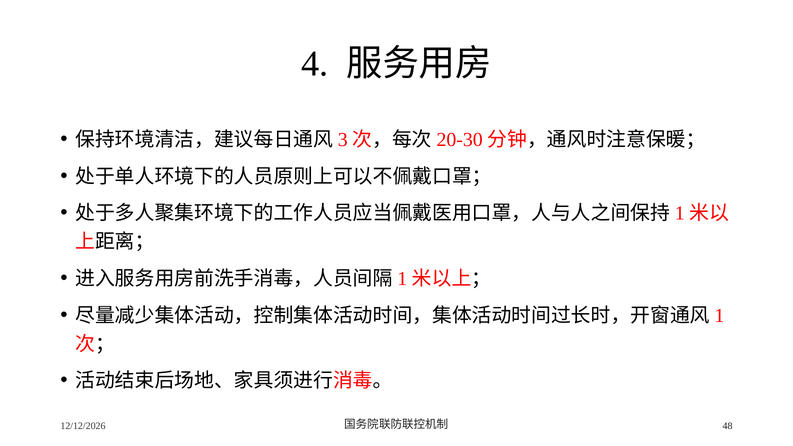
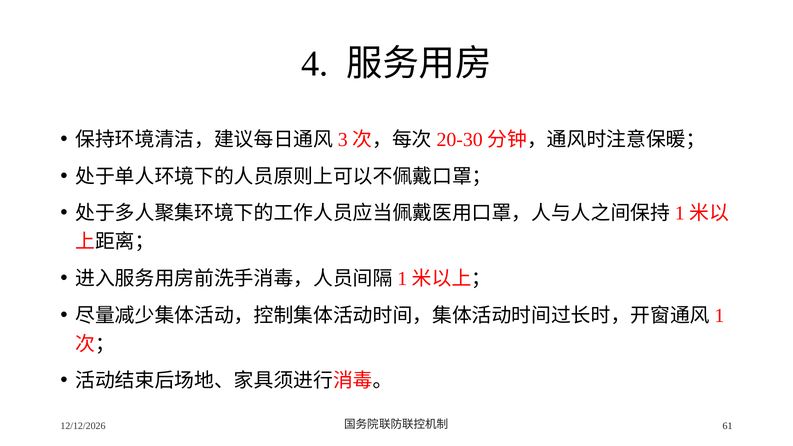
48: 48 -> 61
